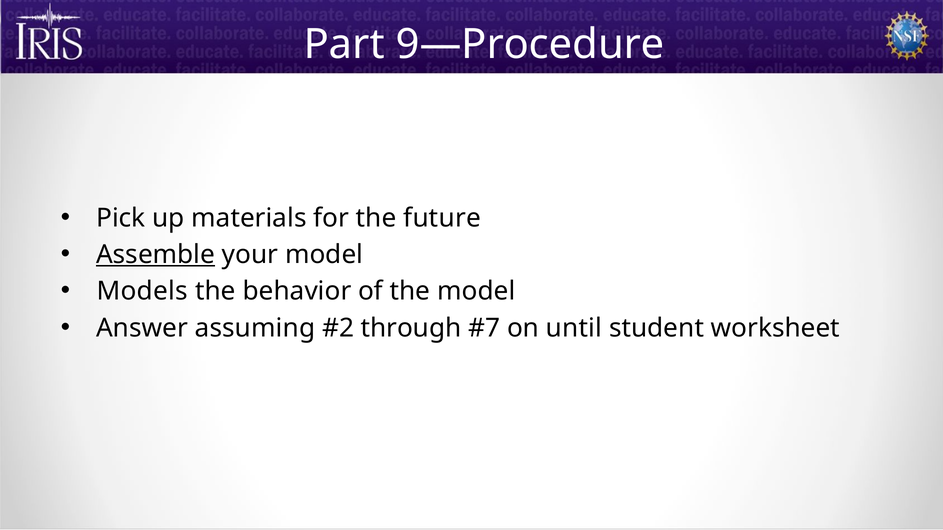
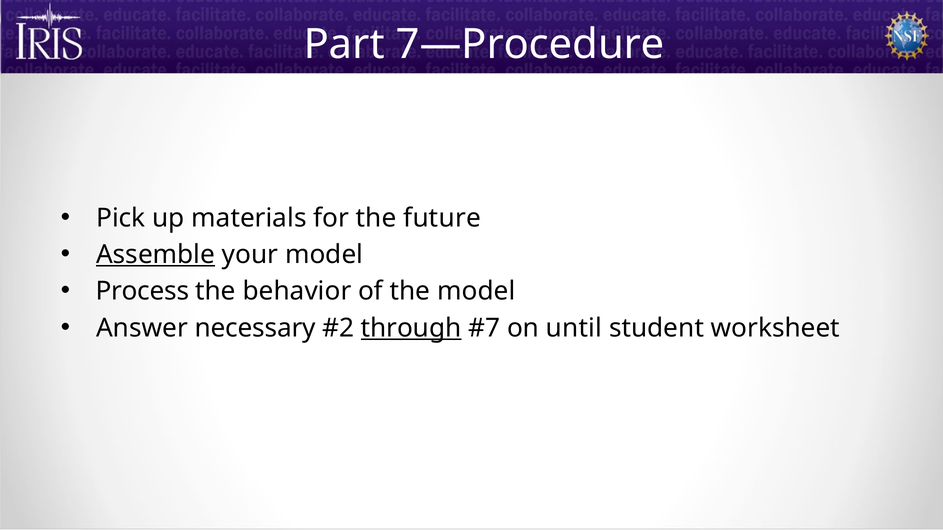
9—Procedure: 9—Procedure -> 7—Procedure
Models: Models -> Process
assuming: assuming -> necessary
through underline: none -> present
